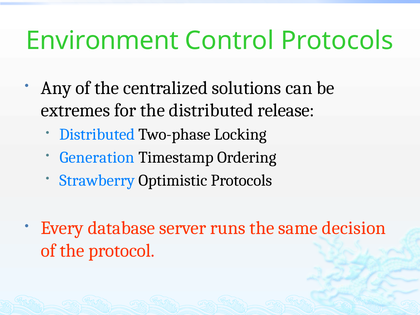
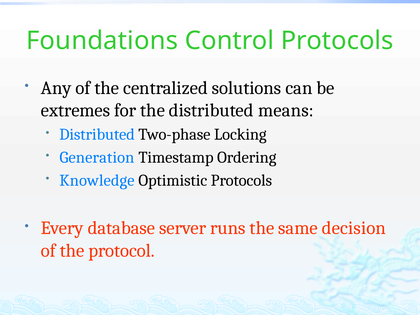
Environment: Environment -> Foundations
release: release -> means
Strawberry: Strawberry -> Knowledge
